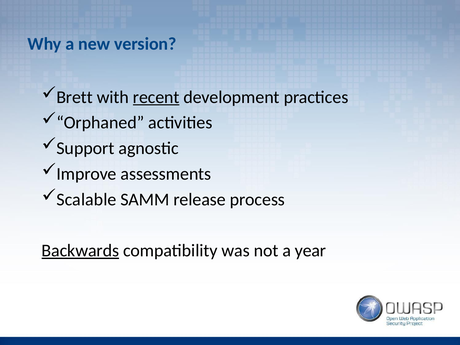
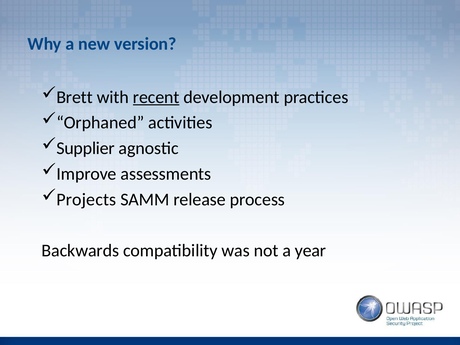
Support: Support -> Supplier
Scalable: Scalable -> Projects
Backwards underline: present -> none
